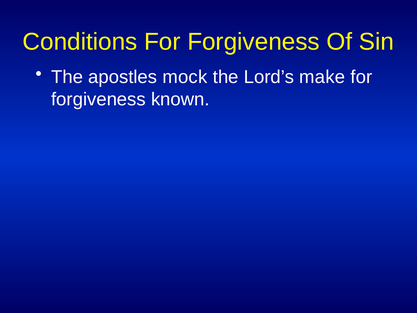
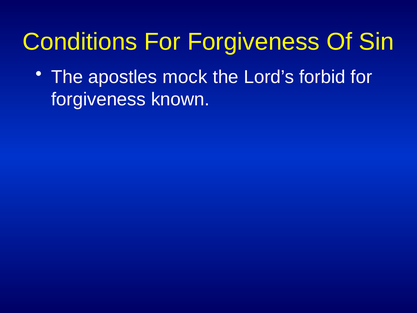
make: make -> forbid
